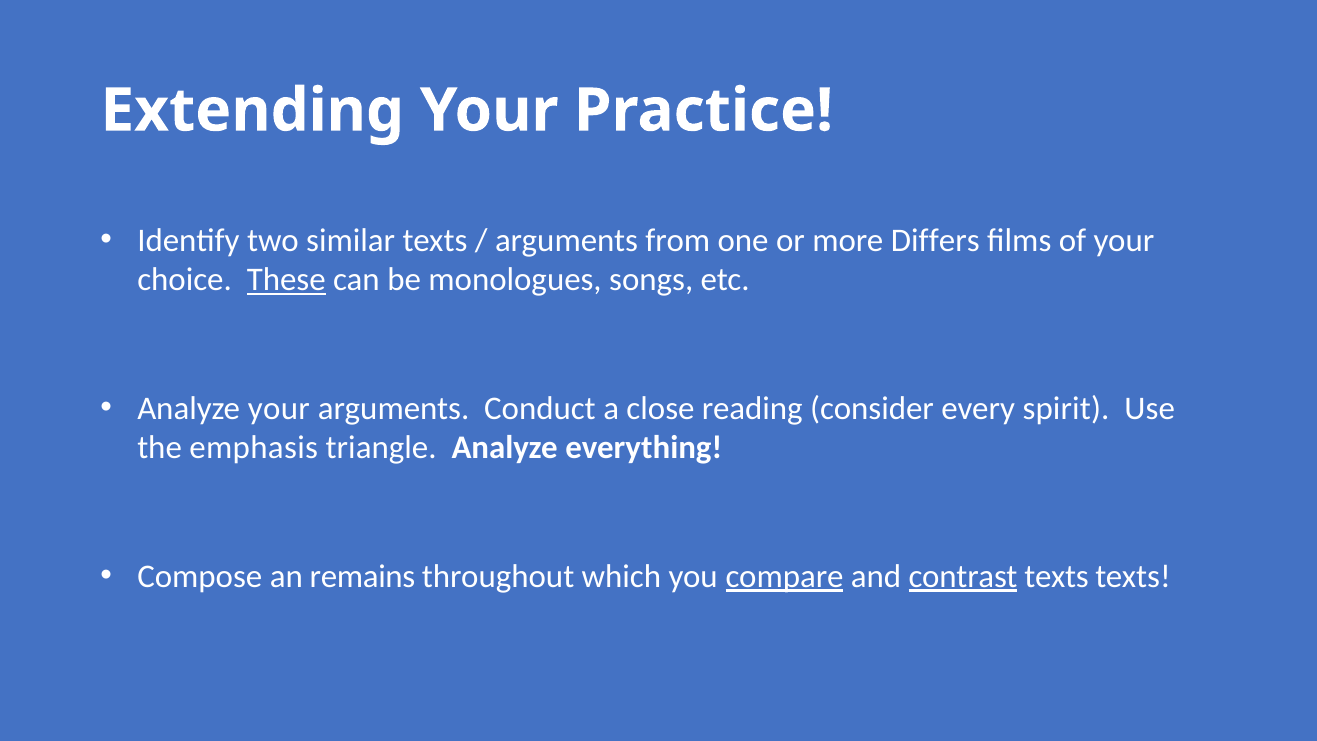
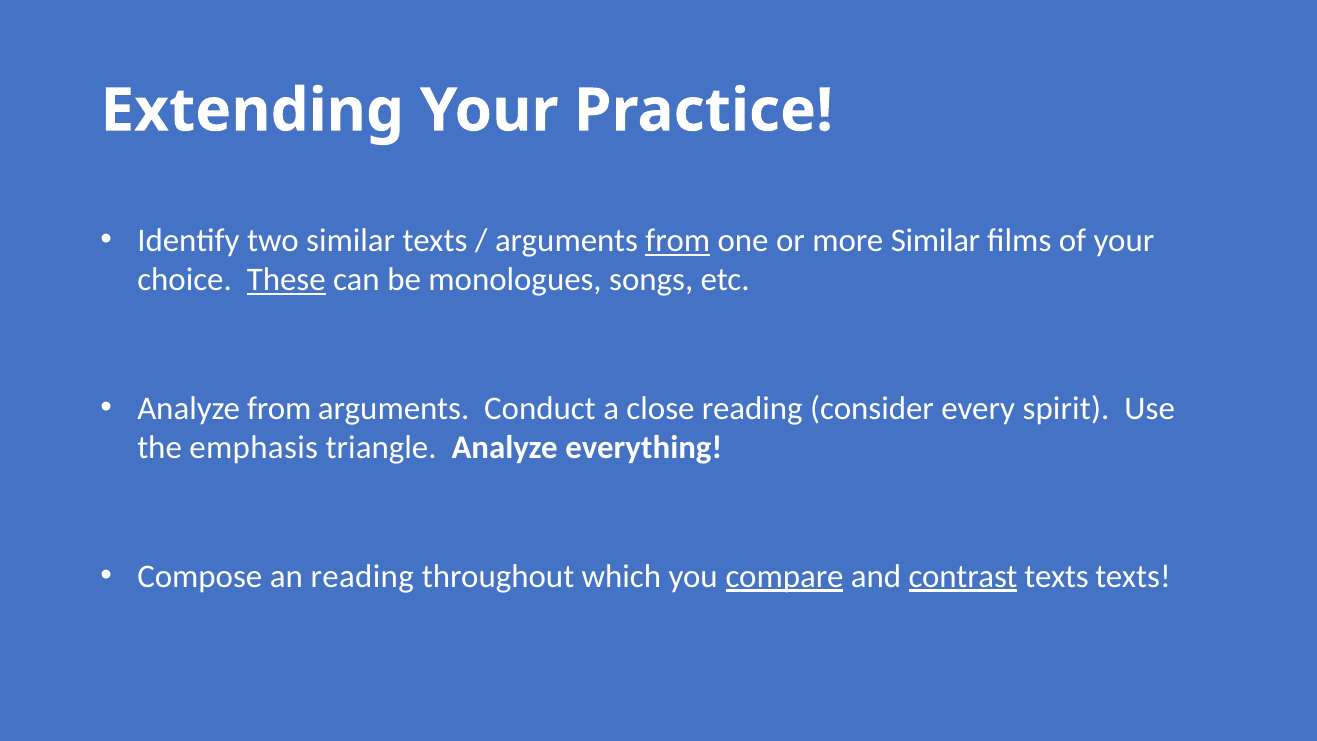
from at (678, 240) underline: none -> present
more Differs: Differs -> Similar
Analyze your: your -> from
an remains: remains -> reading
